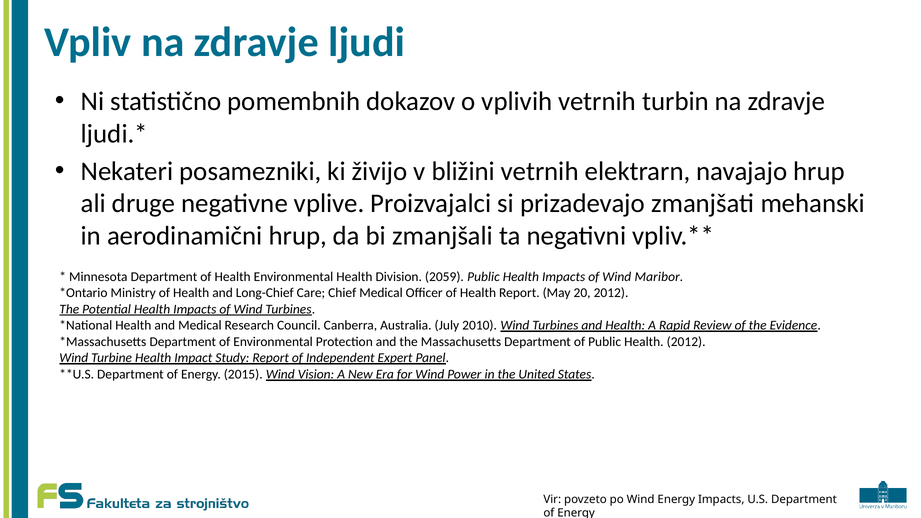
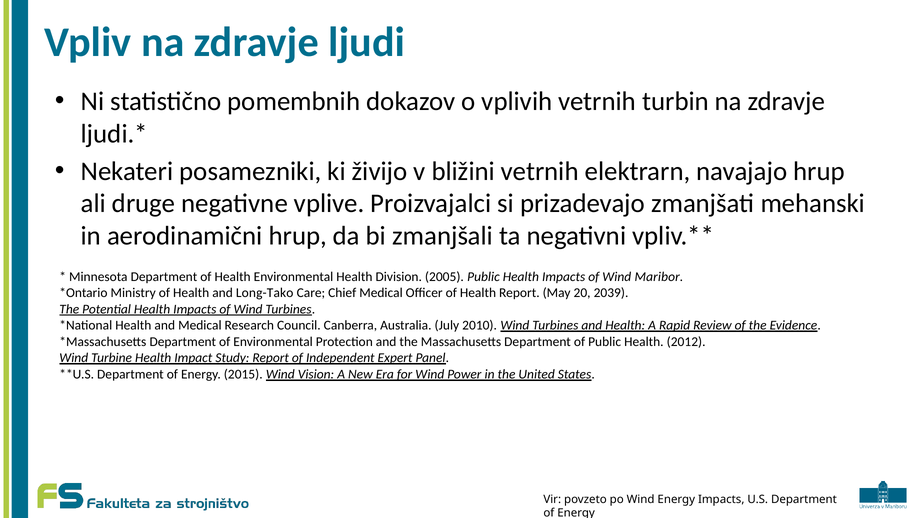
2059: 2059 -> 2005
Long-Chief: Long-Chief -> Long-Tako
20 2012: 2012 -> 2039
